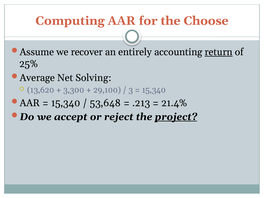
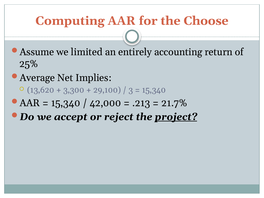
recover: recover -> limited
return underline: present -> none
Solving: Solving -> Implies
53,648: 53,648 -> 42,000
21.4%: 21.4% -> 21.7%
